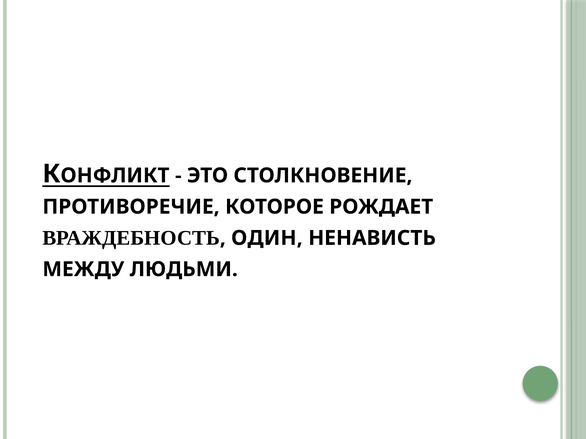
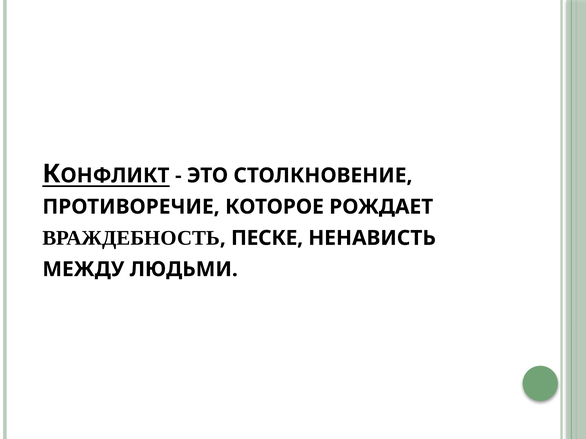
ОДИН: ОДИН -> ПЕСКЕ
